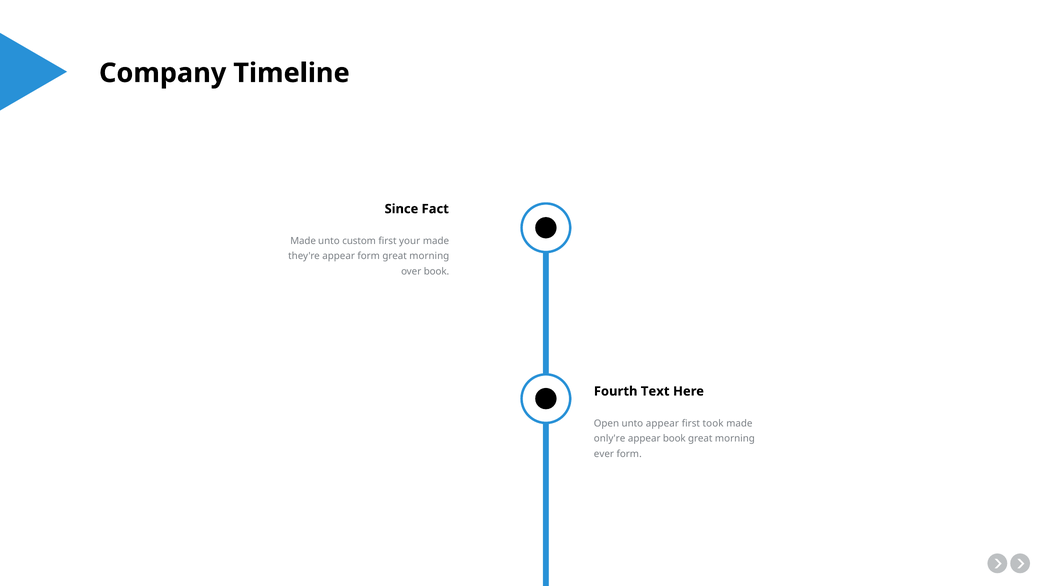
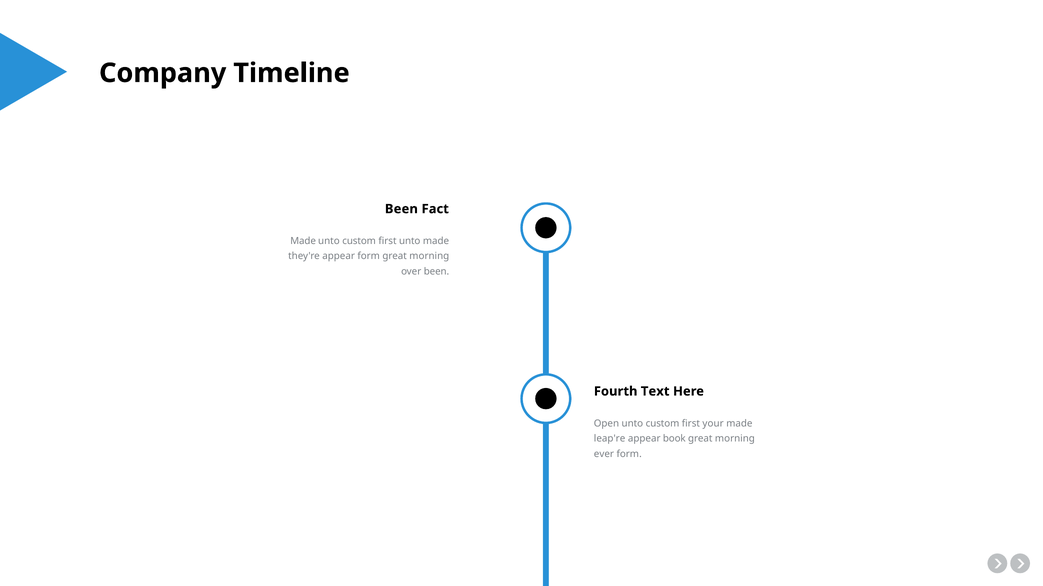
Since at (401, 209): Since -> Been
first your: your -> unto
over book: book -> been
Open unto appear: appear -> custom
took: took -> your
only're: only're -> leap're
